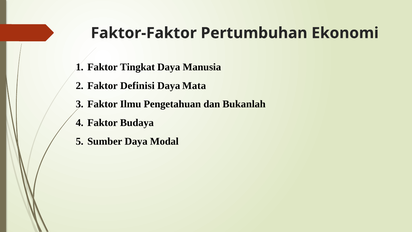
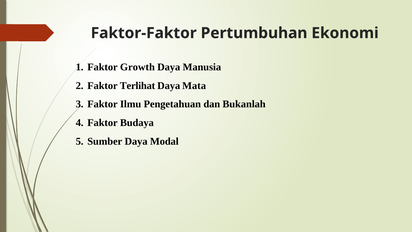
Tingkat: Tingkat -> Growth
Definisi: Definisi -> Terlihat
